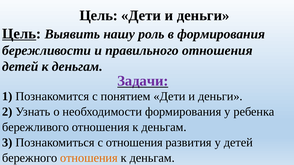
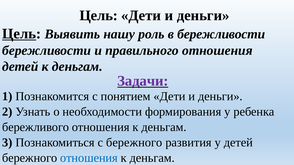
в формирования: формирования -> бережливости
с отношения: отношения -> бережного
отношения at (89, 158) colour: orange -> blue
